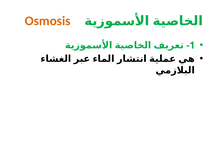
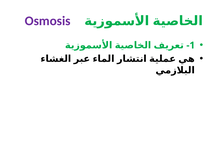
Osmosis colour: orange -> purple
